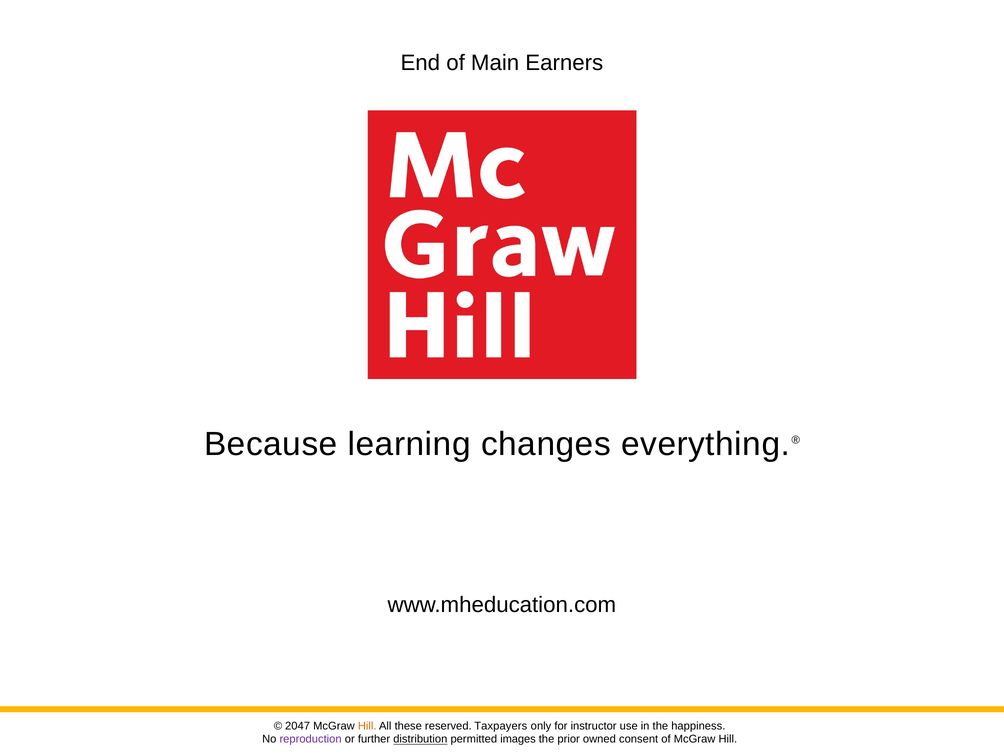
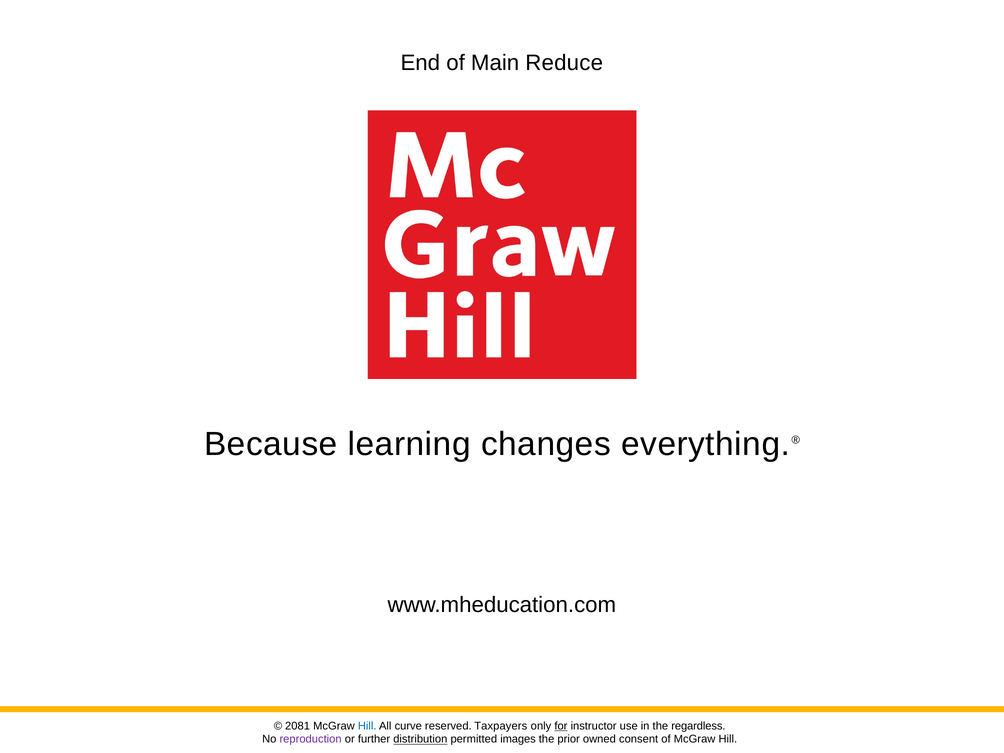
Earners: Earners -> Reduce
2047: 2047 -> 2081
Hill at (367, 726) colour: orange -> blue
these: these -> curve
for underline: none -> present
happiness: happiness -> regardless
